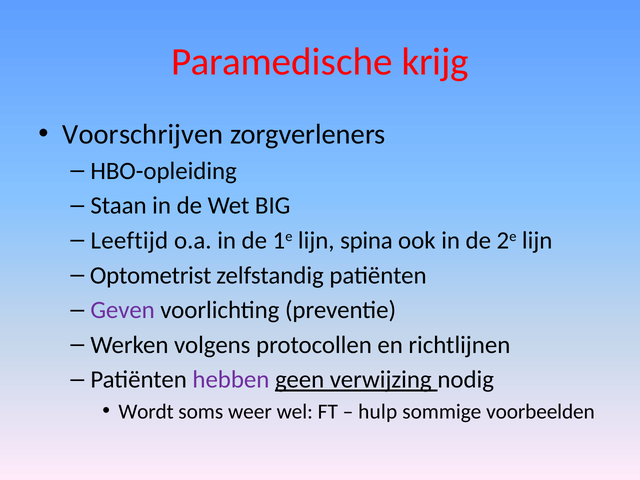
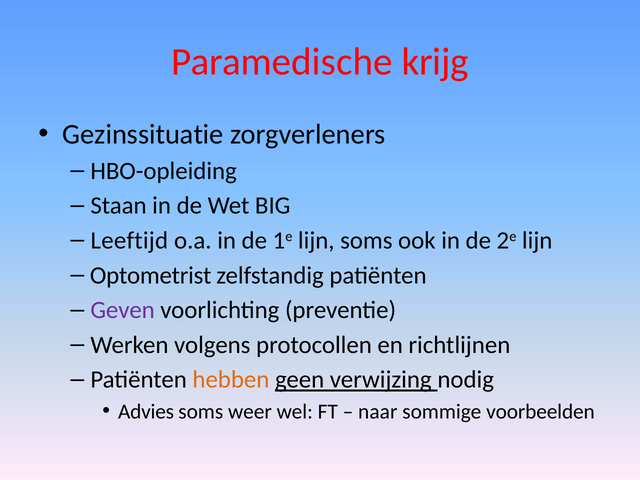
Voorschrijven: Voorschrijven -> Gezinssituatie
lijn spina: spina -> soms
hebben colour: purple -> orange
Wordt: Wordt -> Advies
hulp: hulp -> naar
